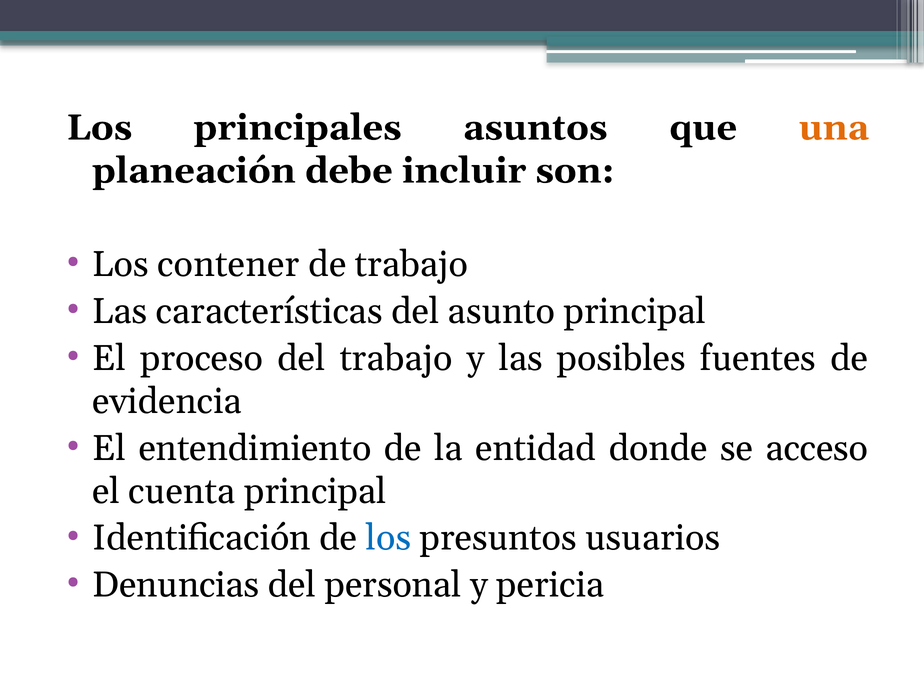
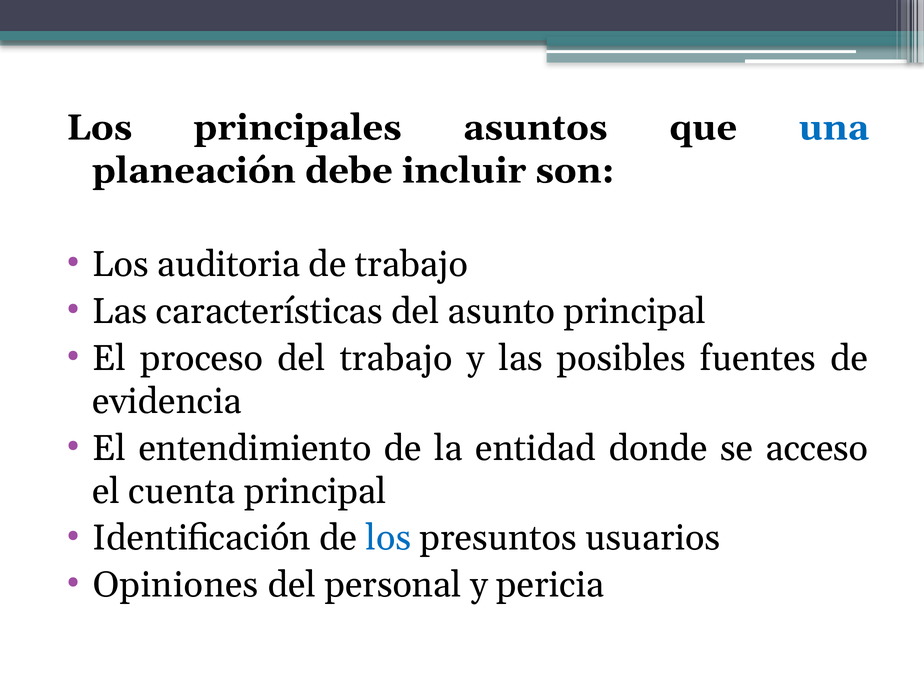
una colour: orange -> blue
contener: contener -> auditoria
Denuncias: Denuncias -> Opiniones
